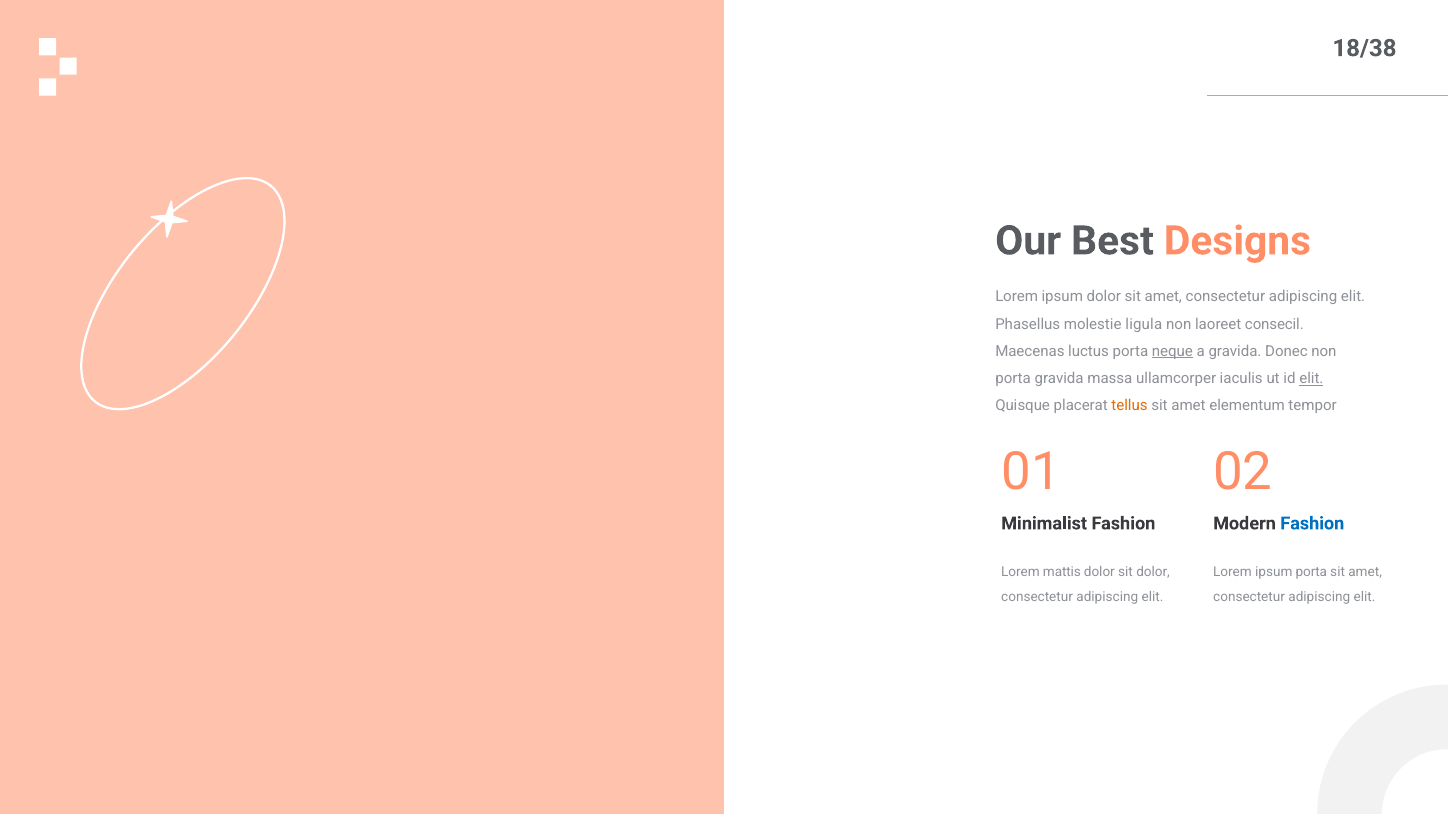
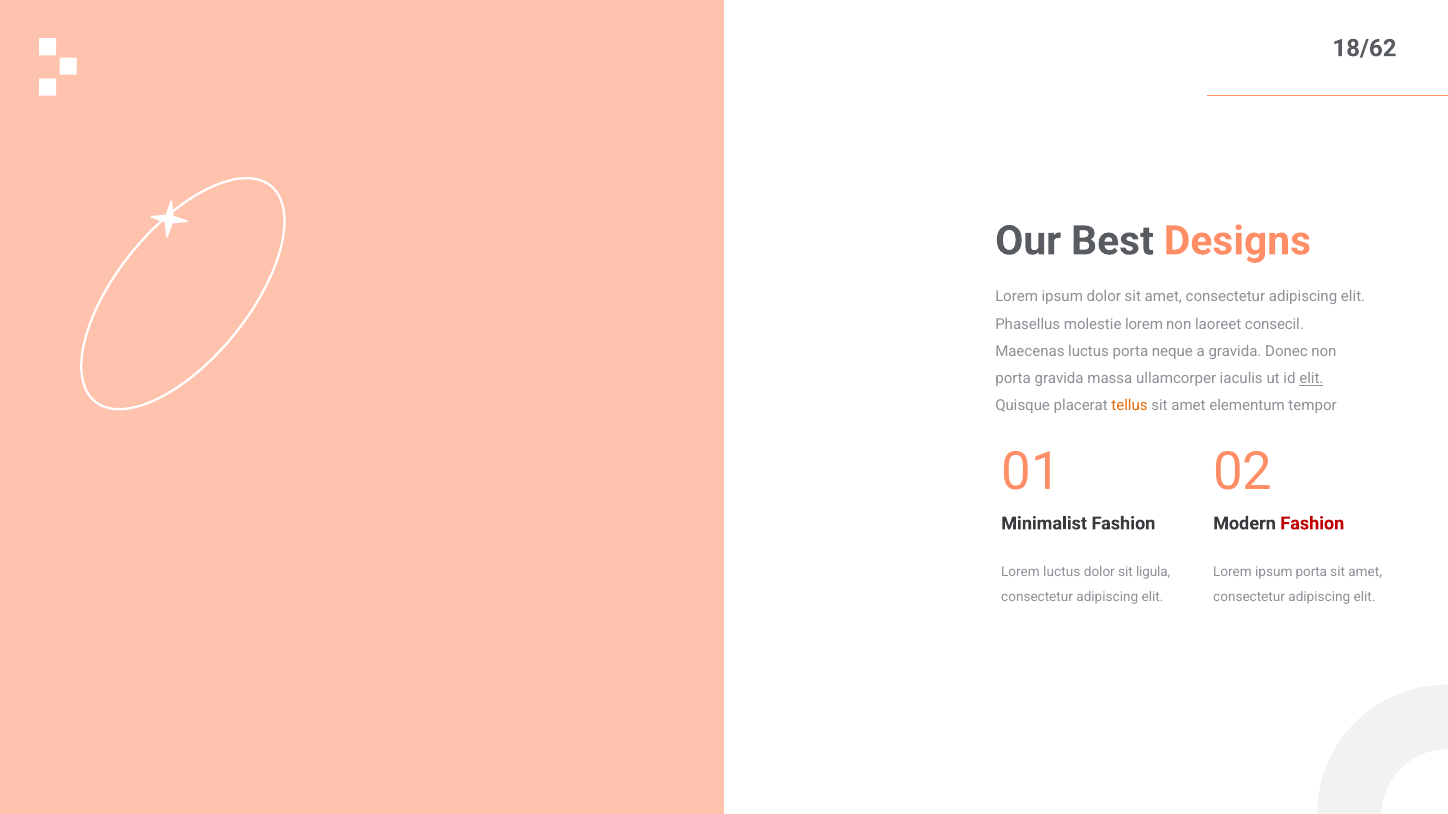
18/38: 18/38 -> 18/62
molestie ligula: ligula -> lorem
neque underline: present -> none
Fashion at (1312, 524) colour: blue -> red
Lorem mattis: mattis -> luctus
sit dolor: dolor -> ligula
